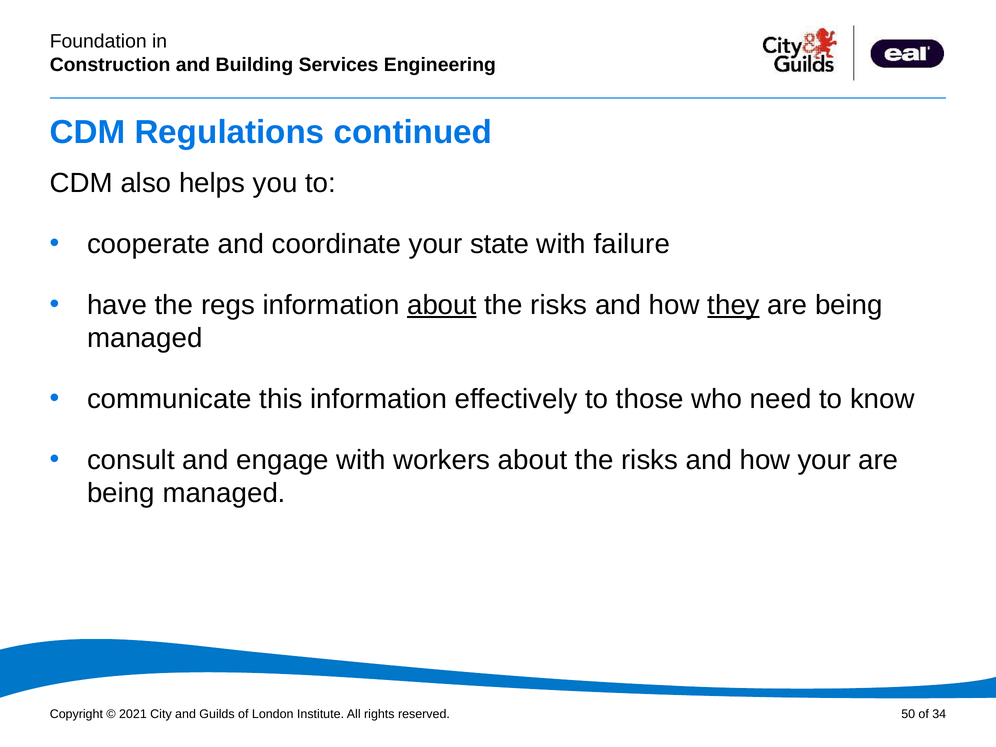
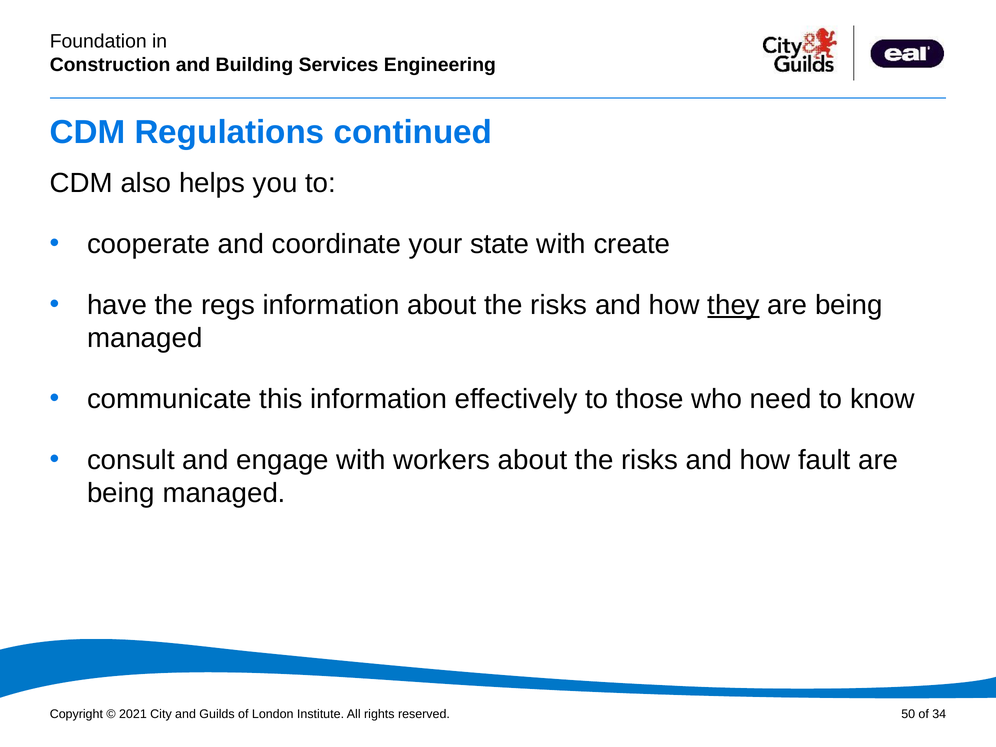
failure: failure -> create
about at (442, 305) underline: present -> none
how your: your -> fault
